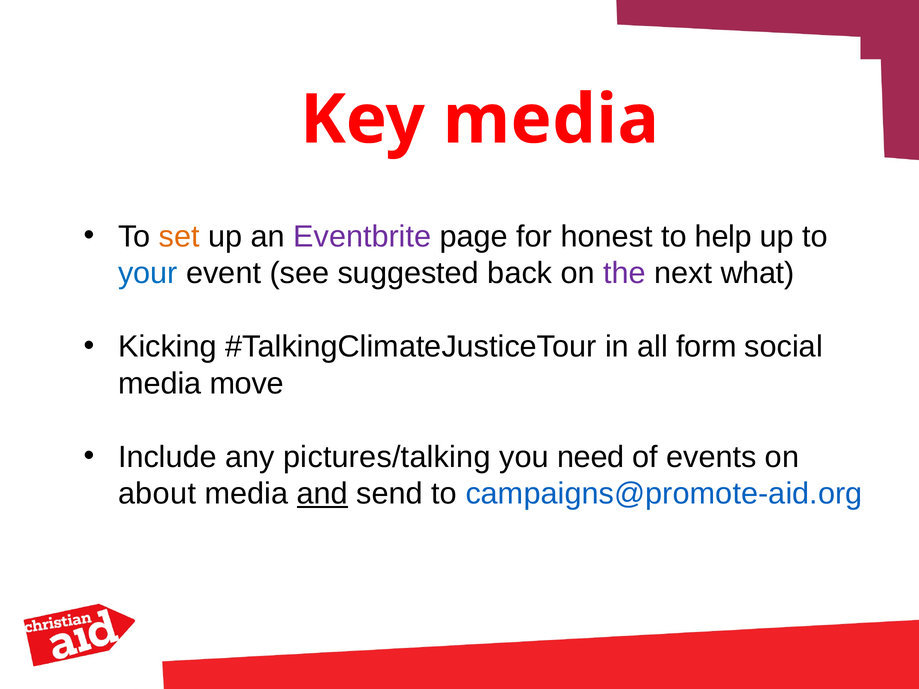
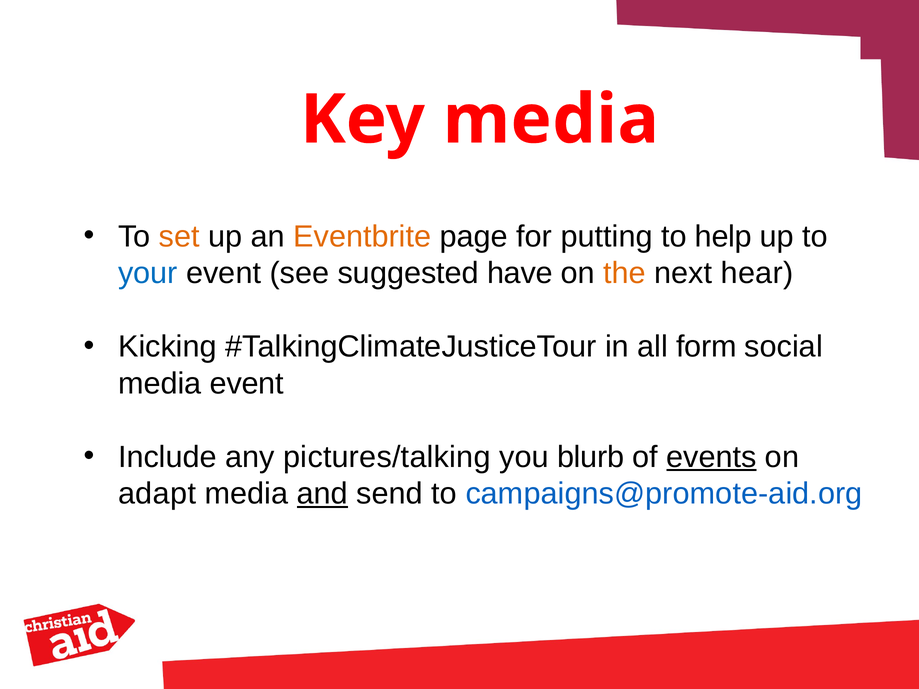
Eventbrite colour: purple -> orange
honest: honest -> putting
back: back -> have
the colour: purple -> orange
what: what -> hear
media move: move -> event
need: need -> blurb
events underline: none -> present
about: about -> adapt
